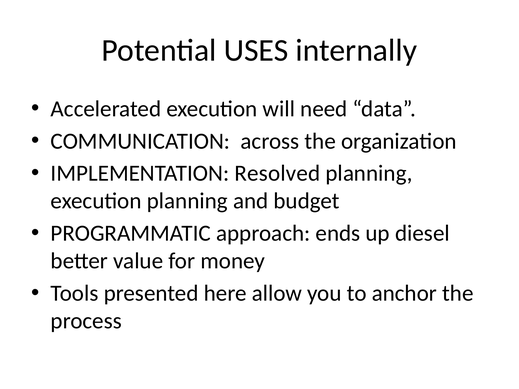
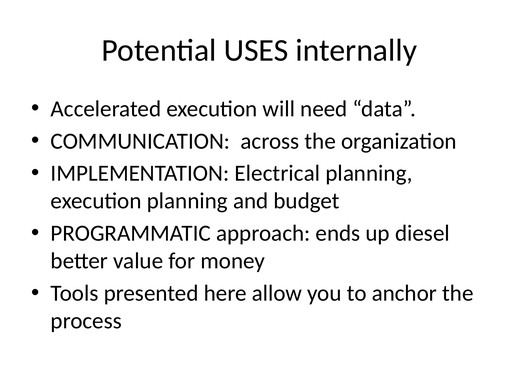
Resolved: Resolved -> Electrical
